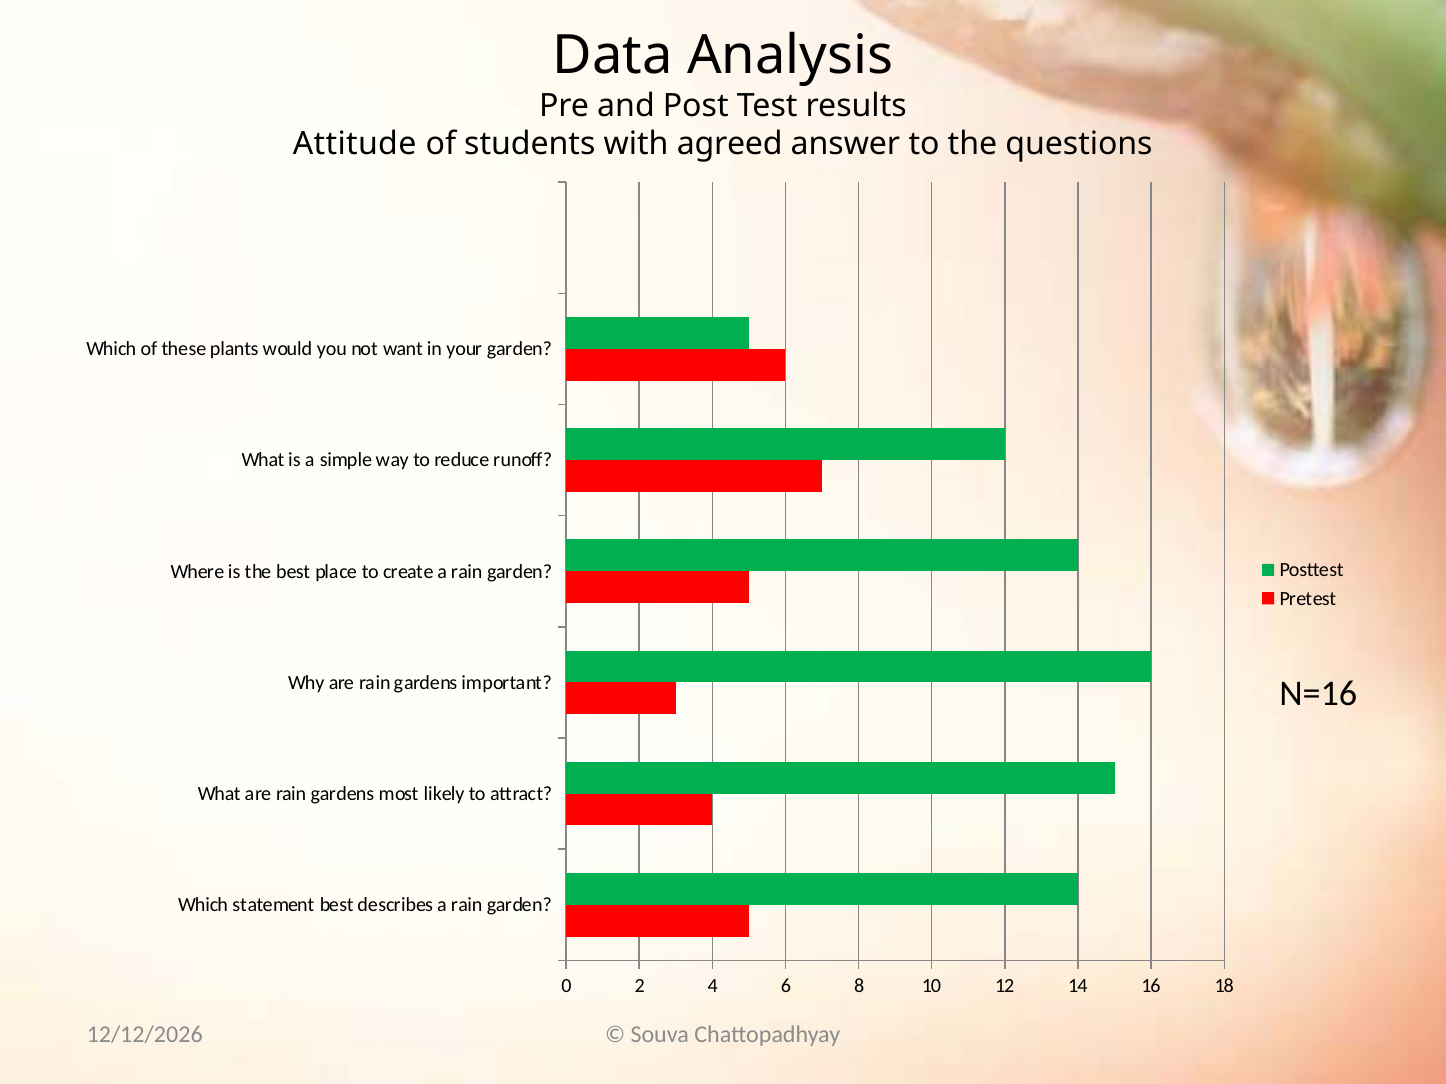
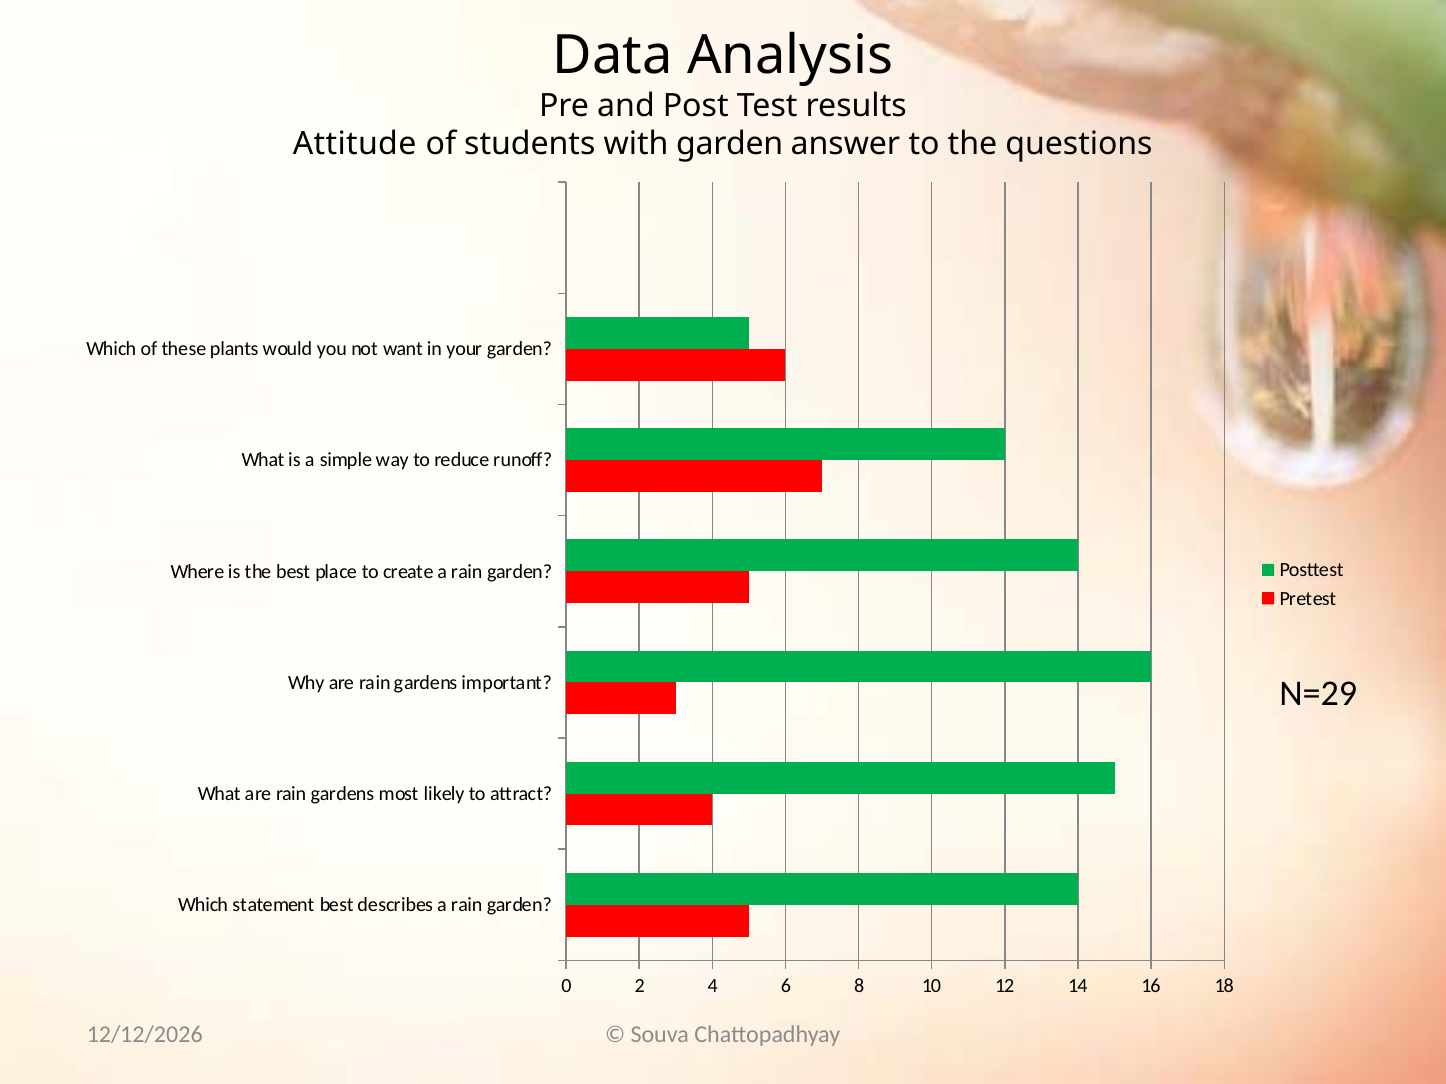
with agreed: agreed -> garden
N=16: N=16 -> N=29
